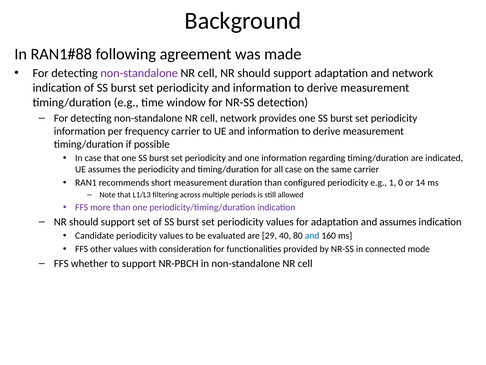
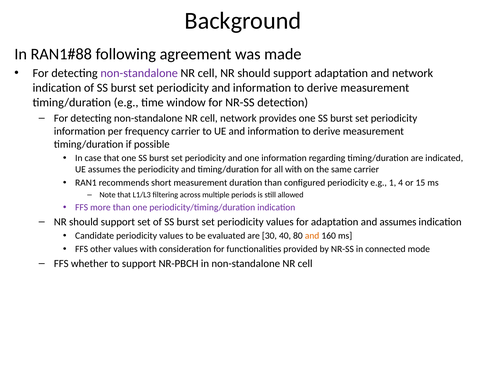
all case: case -> with
0: 0 -> 4
14: 14 -> 15
29: 29 -> 30
and at (312, 235) colour: blue -> orange
